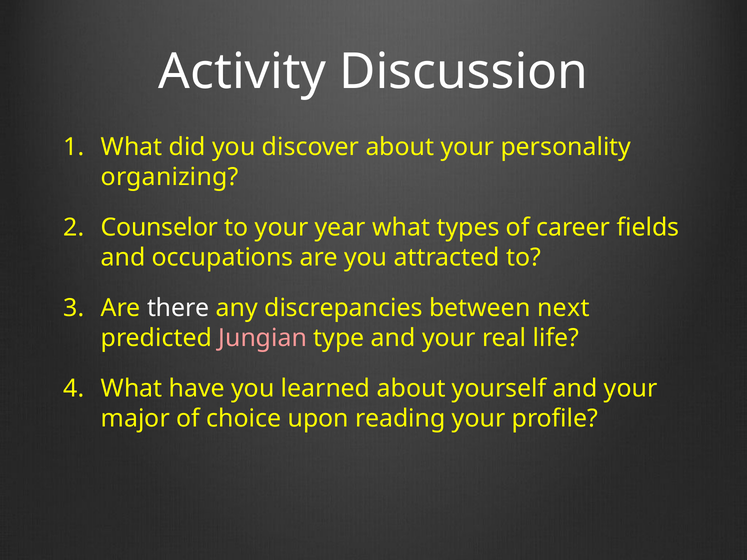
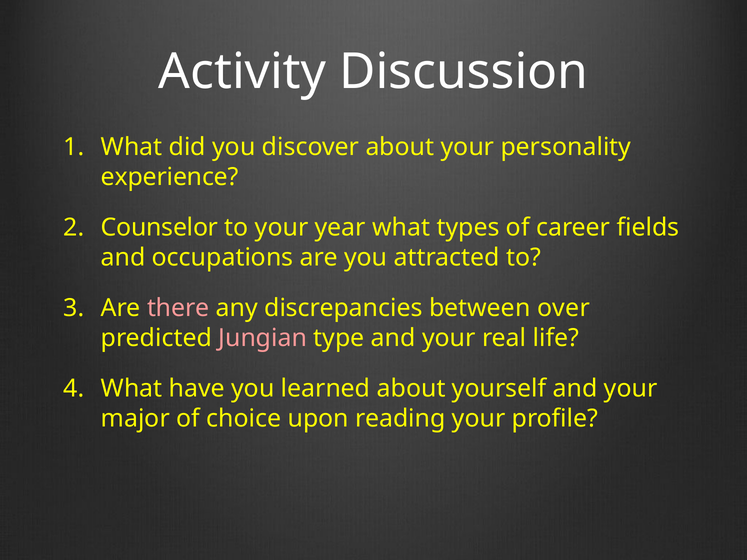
organizing: organizing -> experience
there colour: white -> pink
next: next -> over
